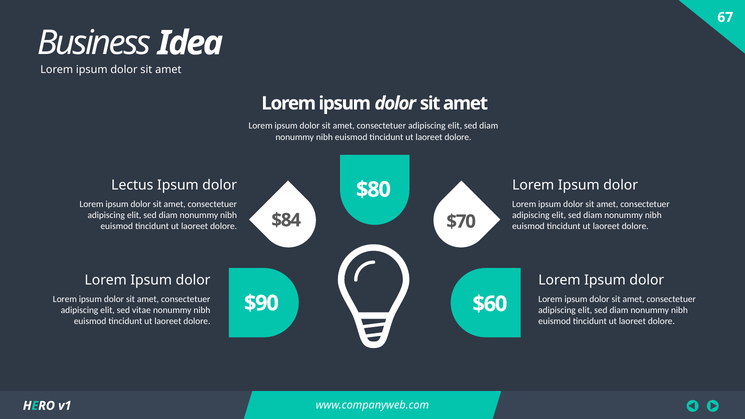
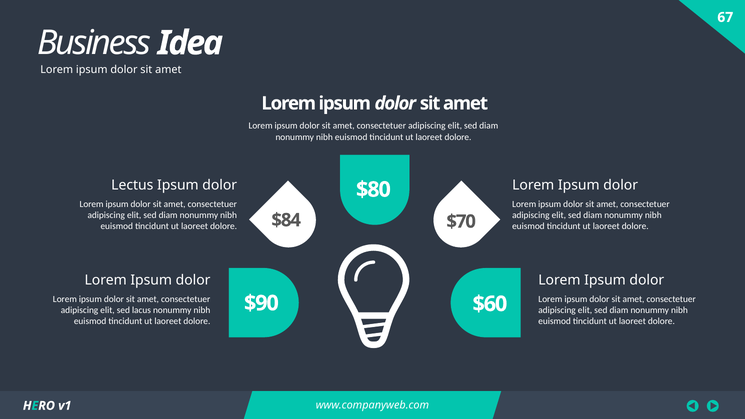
vitae: vitae -> lacus
